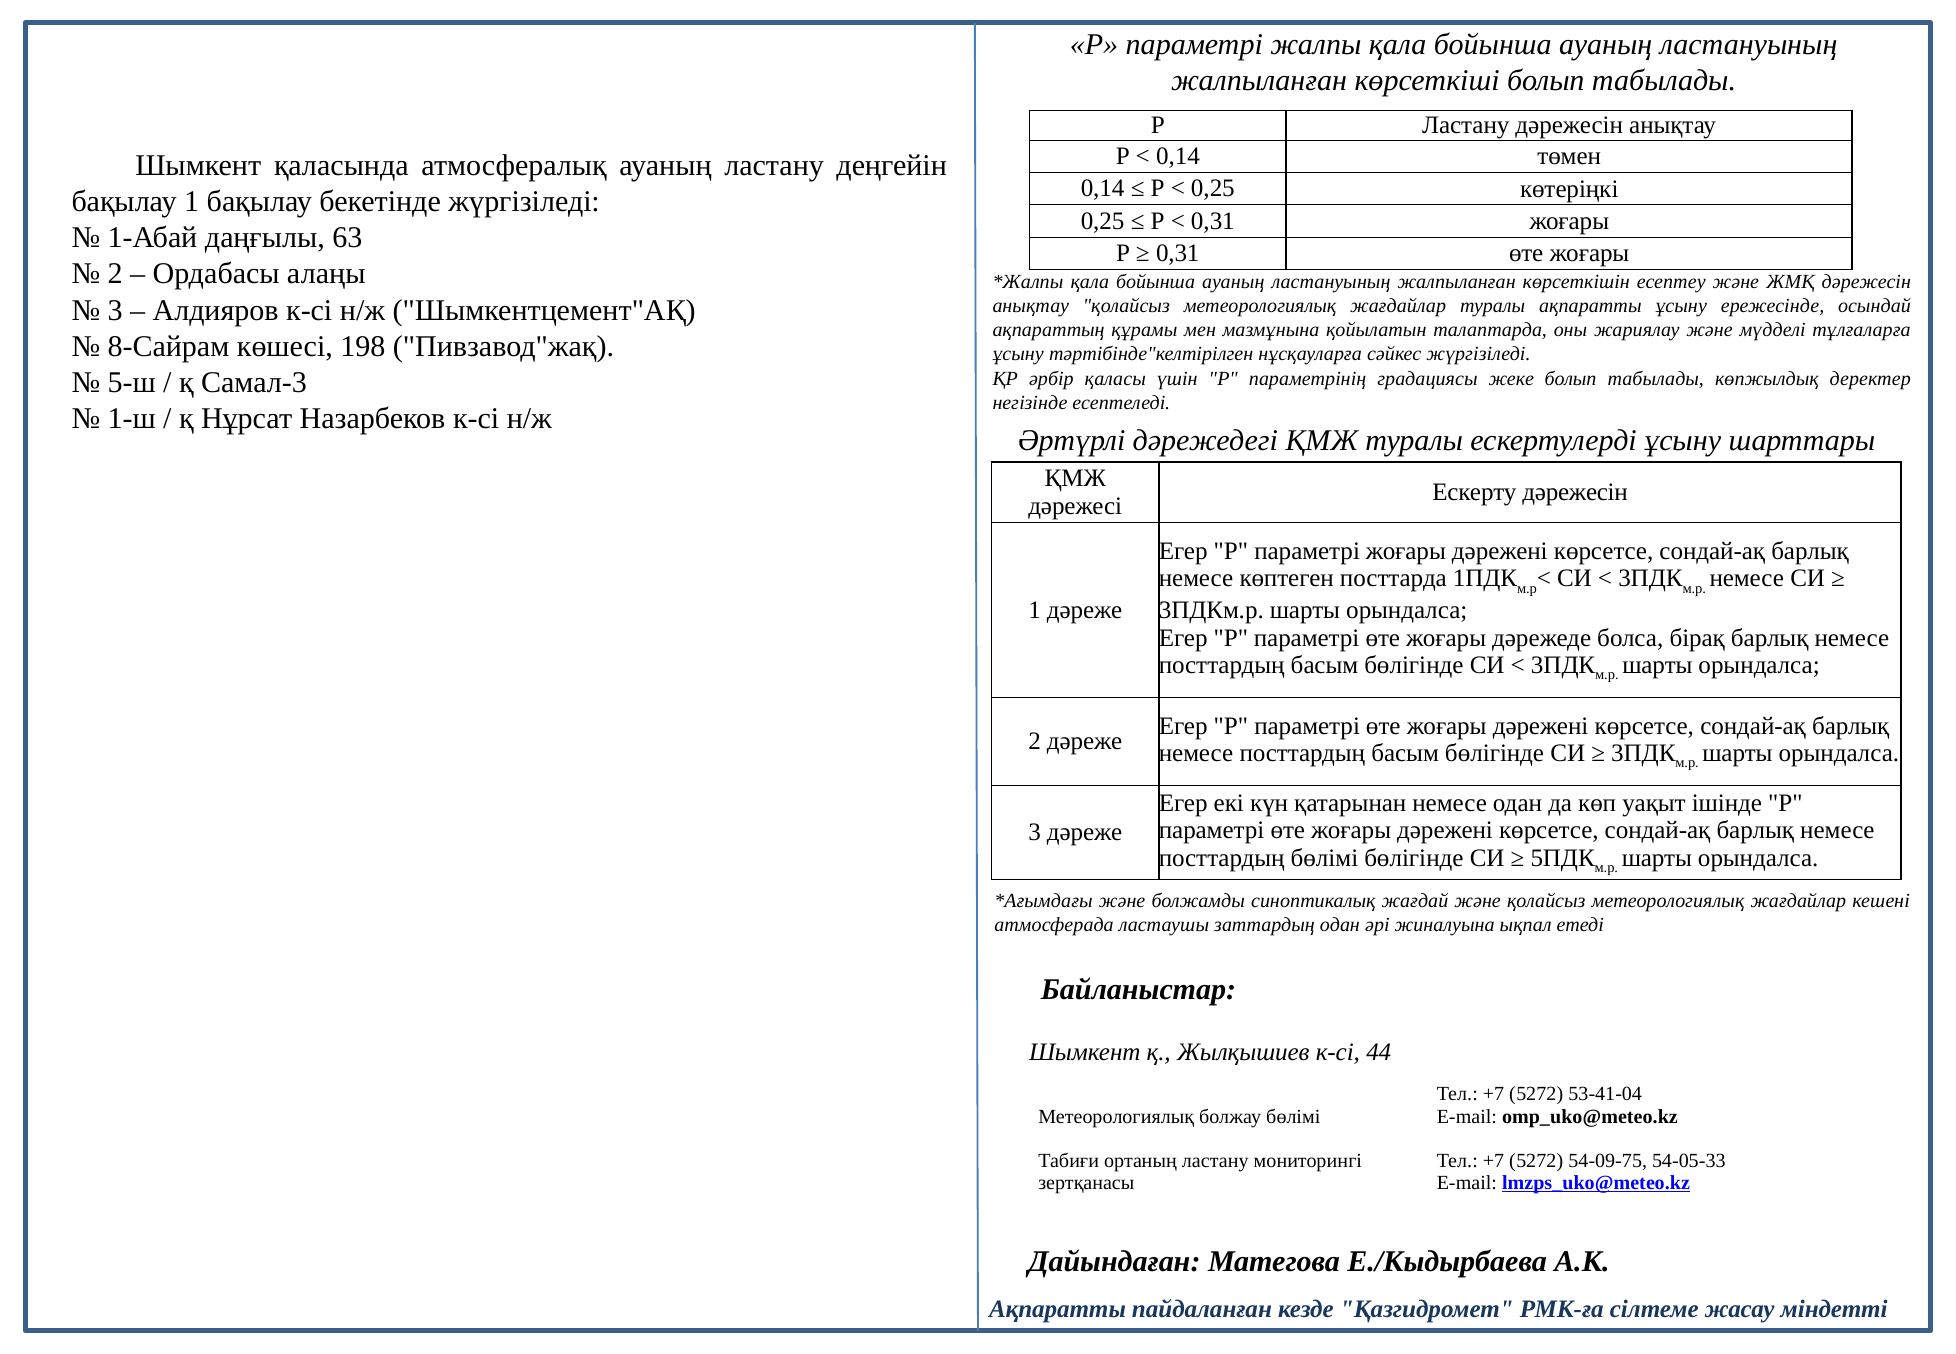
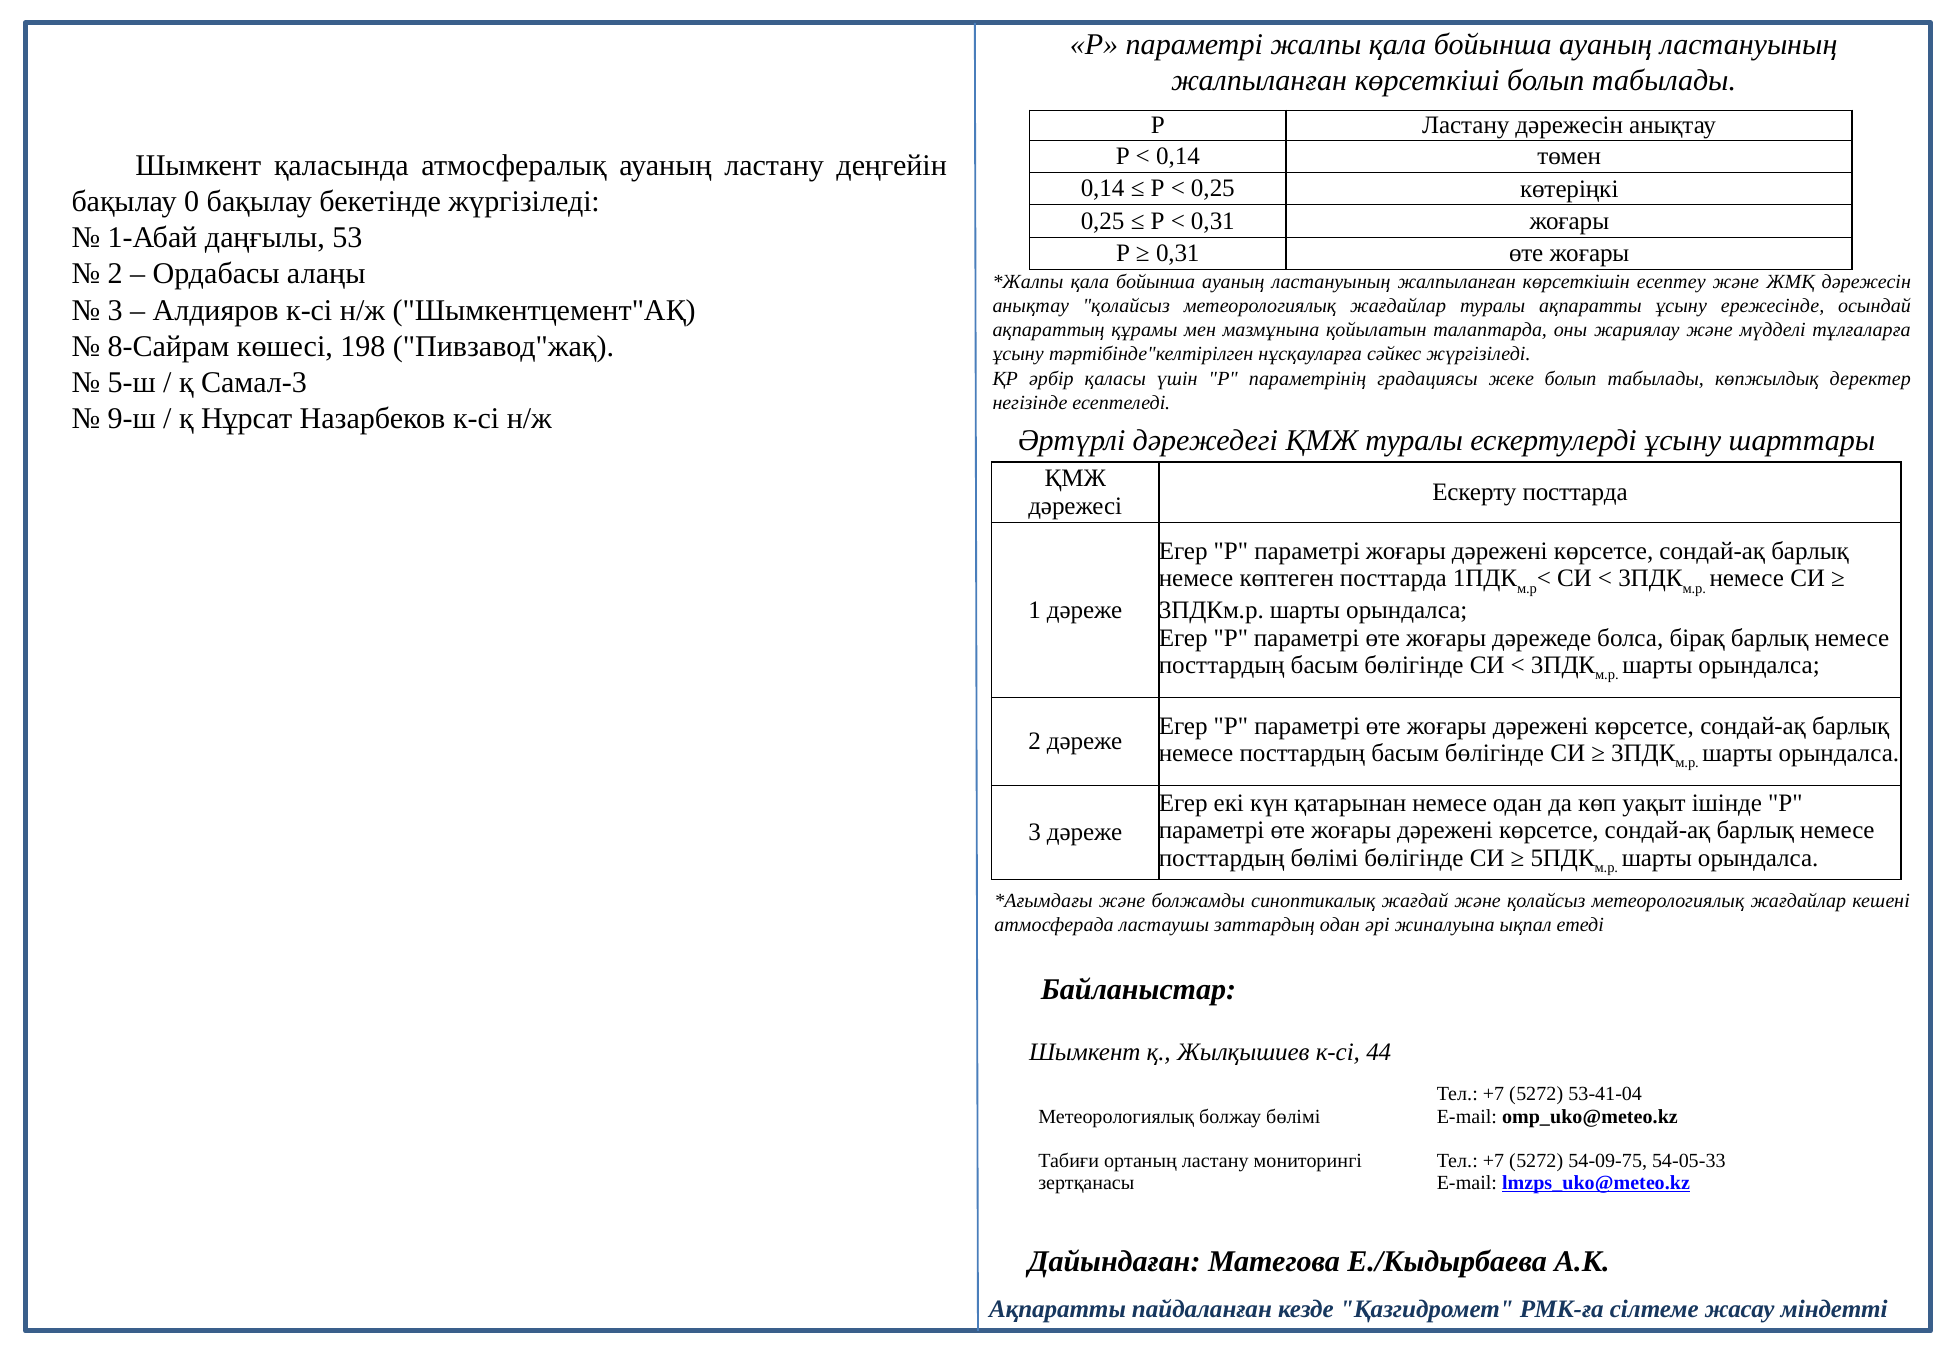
бақылау 1: 1 -> 0
63: 63 -> 53
1-ш: 1-ш -> 9-ш
Ескерту дәрежесін: дәрежесін -> посттарда
